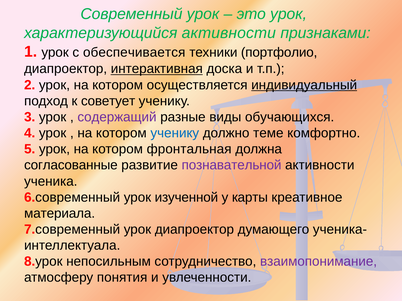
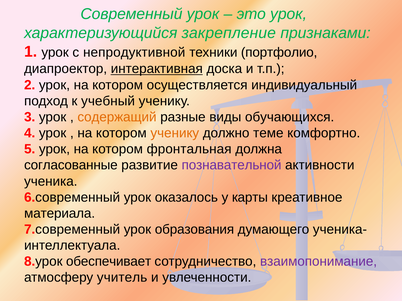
характеризующийся активности: активности -> закрепление
обеспечивается: обеспечивается -> непродуктивной
индивидуальный underline: present -> none
советует: советует -> учебный
содержащий colour: purple -> orange
ученику at (175, 133) colour: blue -> orange
изученной: изученной -> оказалось
урок диапроектор: диапроектор -> образования
непосильным: непосильным -> обеспечивает
понятия: понятия -> учитель
